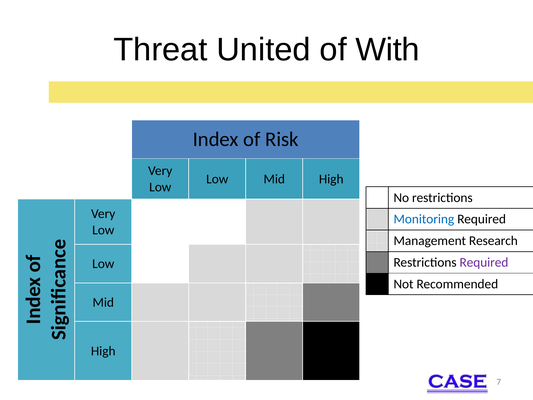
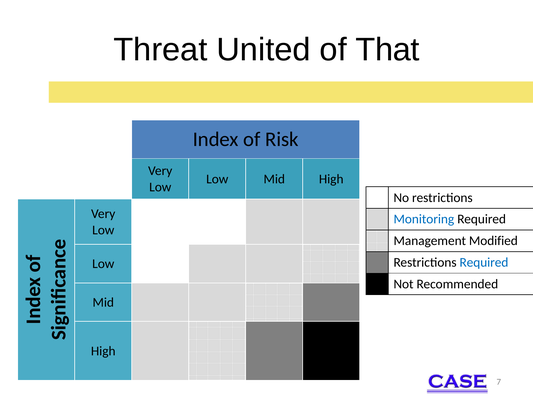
With: With -> That
Research: Research -> Modified
Required at (484, 262) colour: purple -> blue
